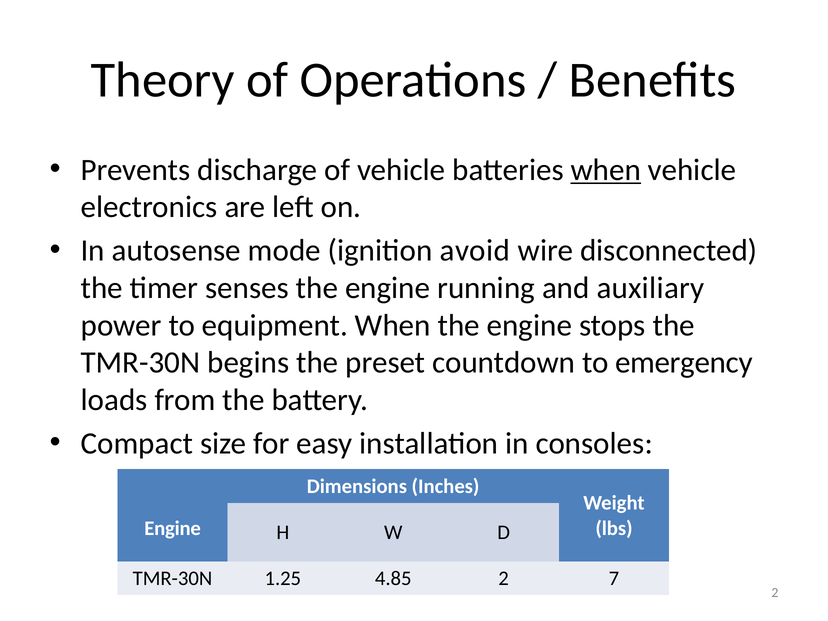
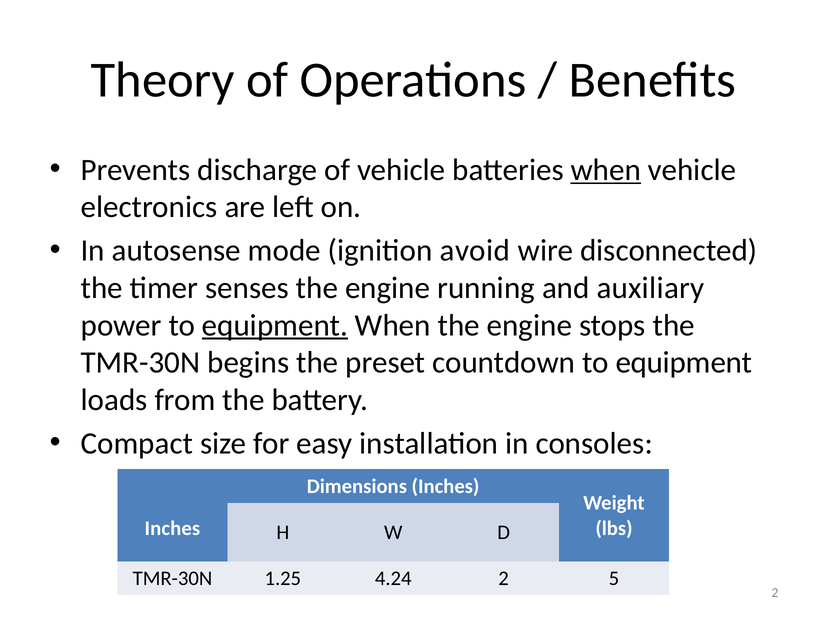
equipment at (275, 325) underline: none -> present
countdown to emergency: emergency -> equipment
Engine at (173, 528): Engine -> Inches
4.85: 4.85 -> 4.24
7: 7 -> 5
